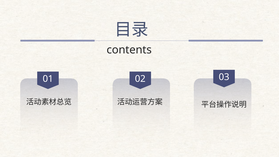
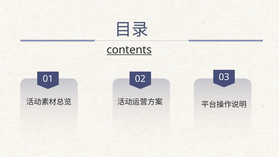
contents underline: none -> present
